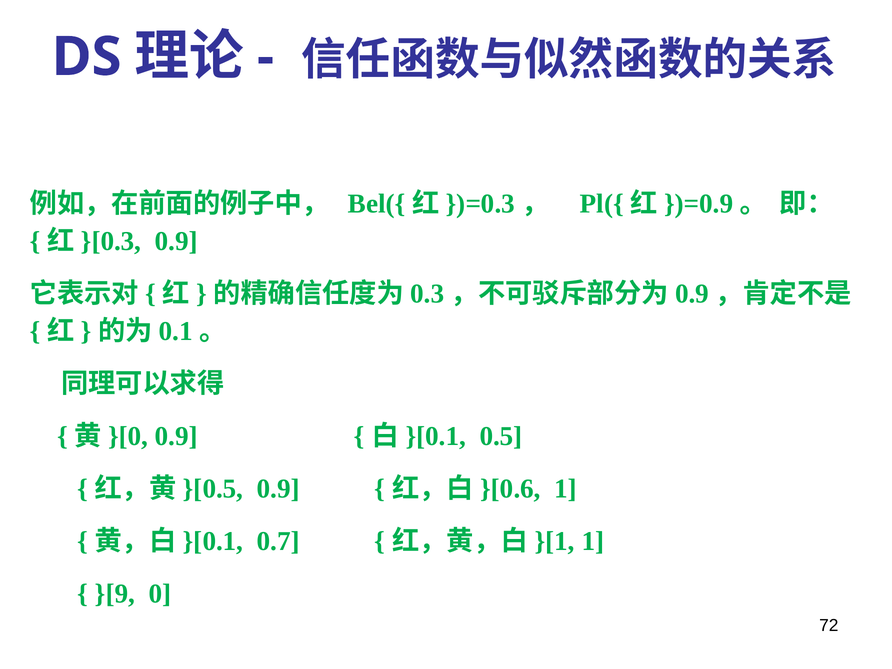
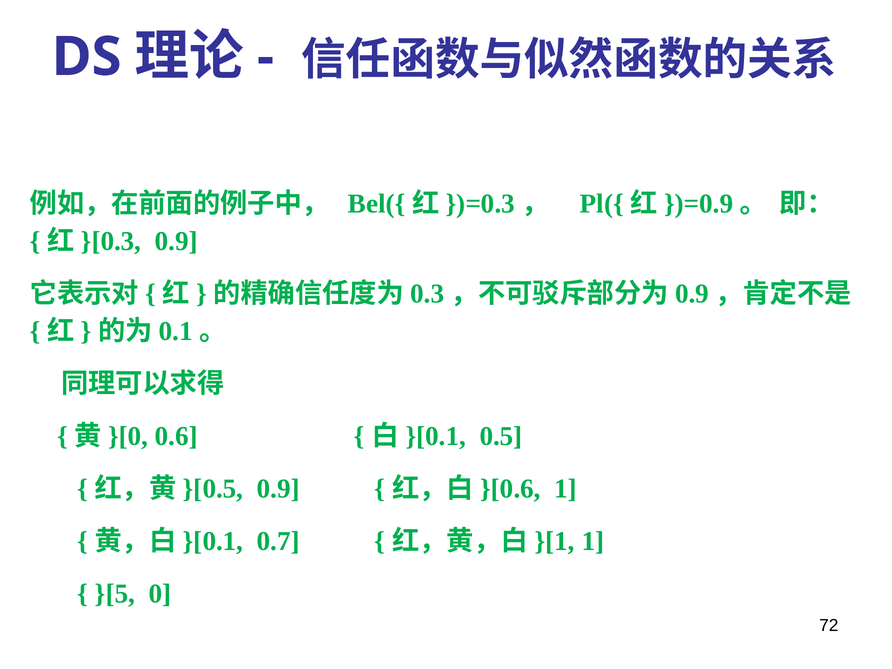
0.9 at (176, 436): 0.9 -> 0.6
}[9: }[9 -> }[5
